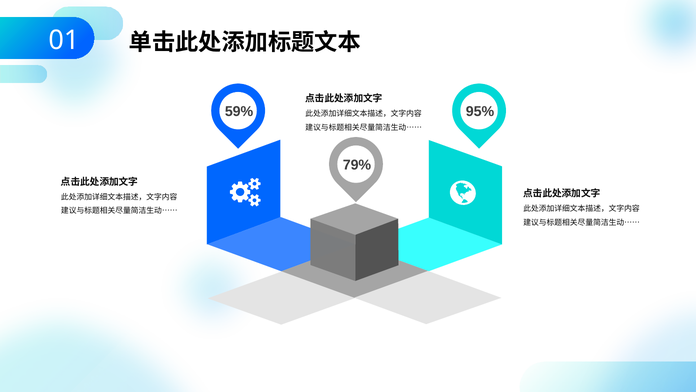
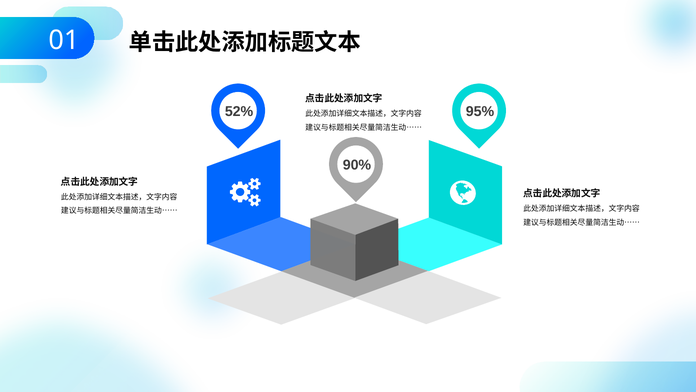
59%: 59% -> 52%
79%: 79% -> 90%
